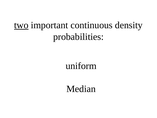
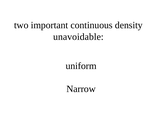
two underline: present -> none
probabilities: probabilities -> unavoidable
Median: Median -> Narrow
